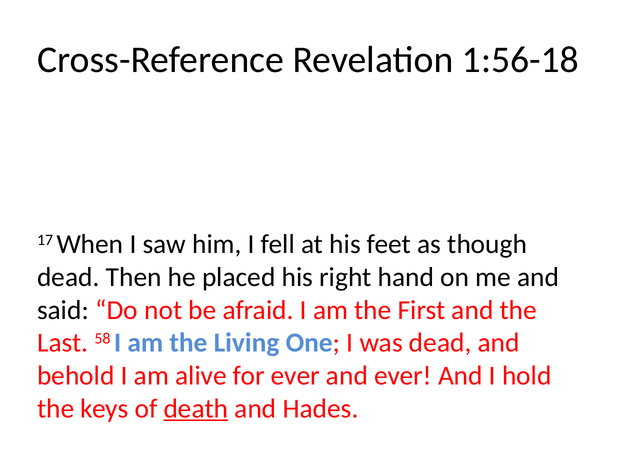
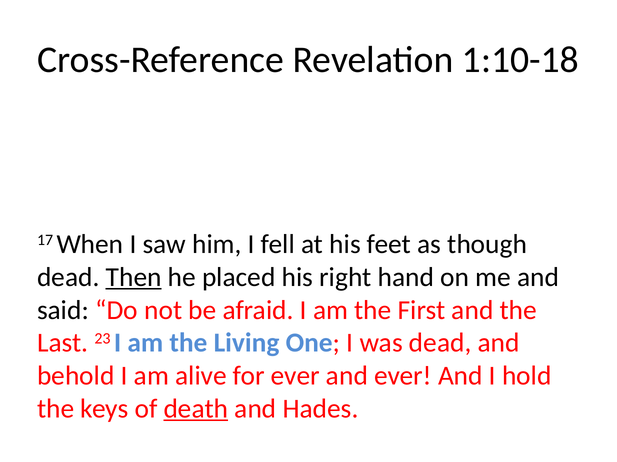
1:56-18: 1:56-18 -> 1:10-18
Then underline: none -> present
58: 58 -> 23
